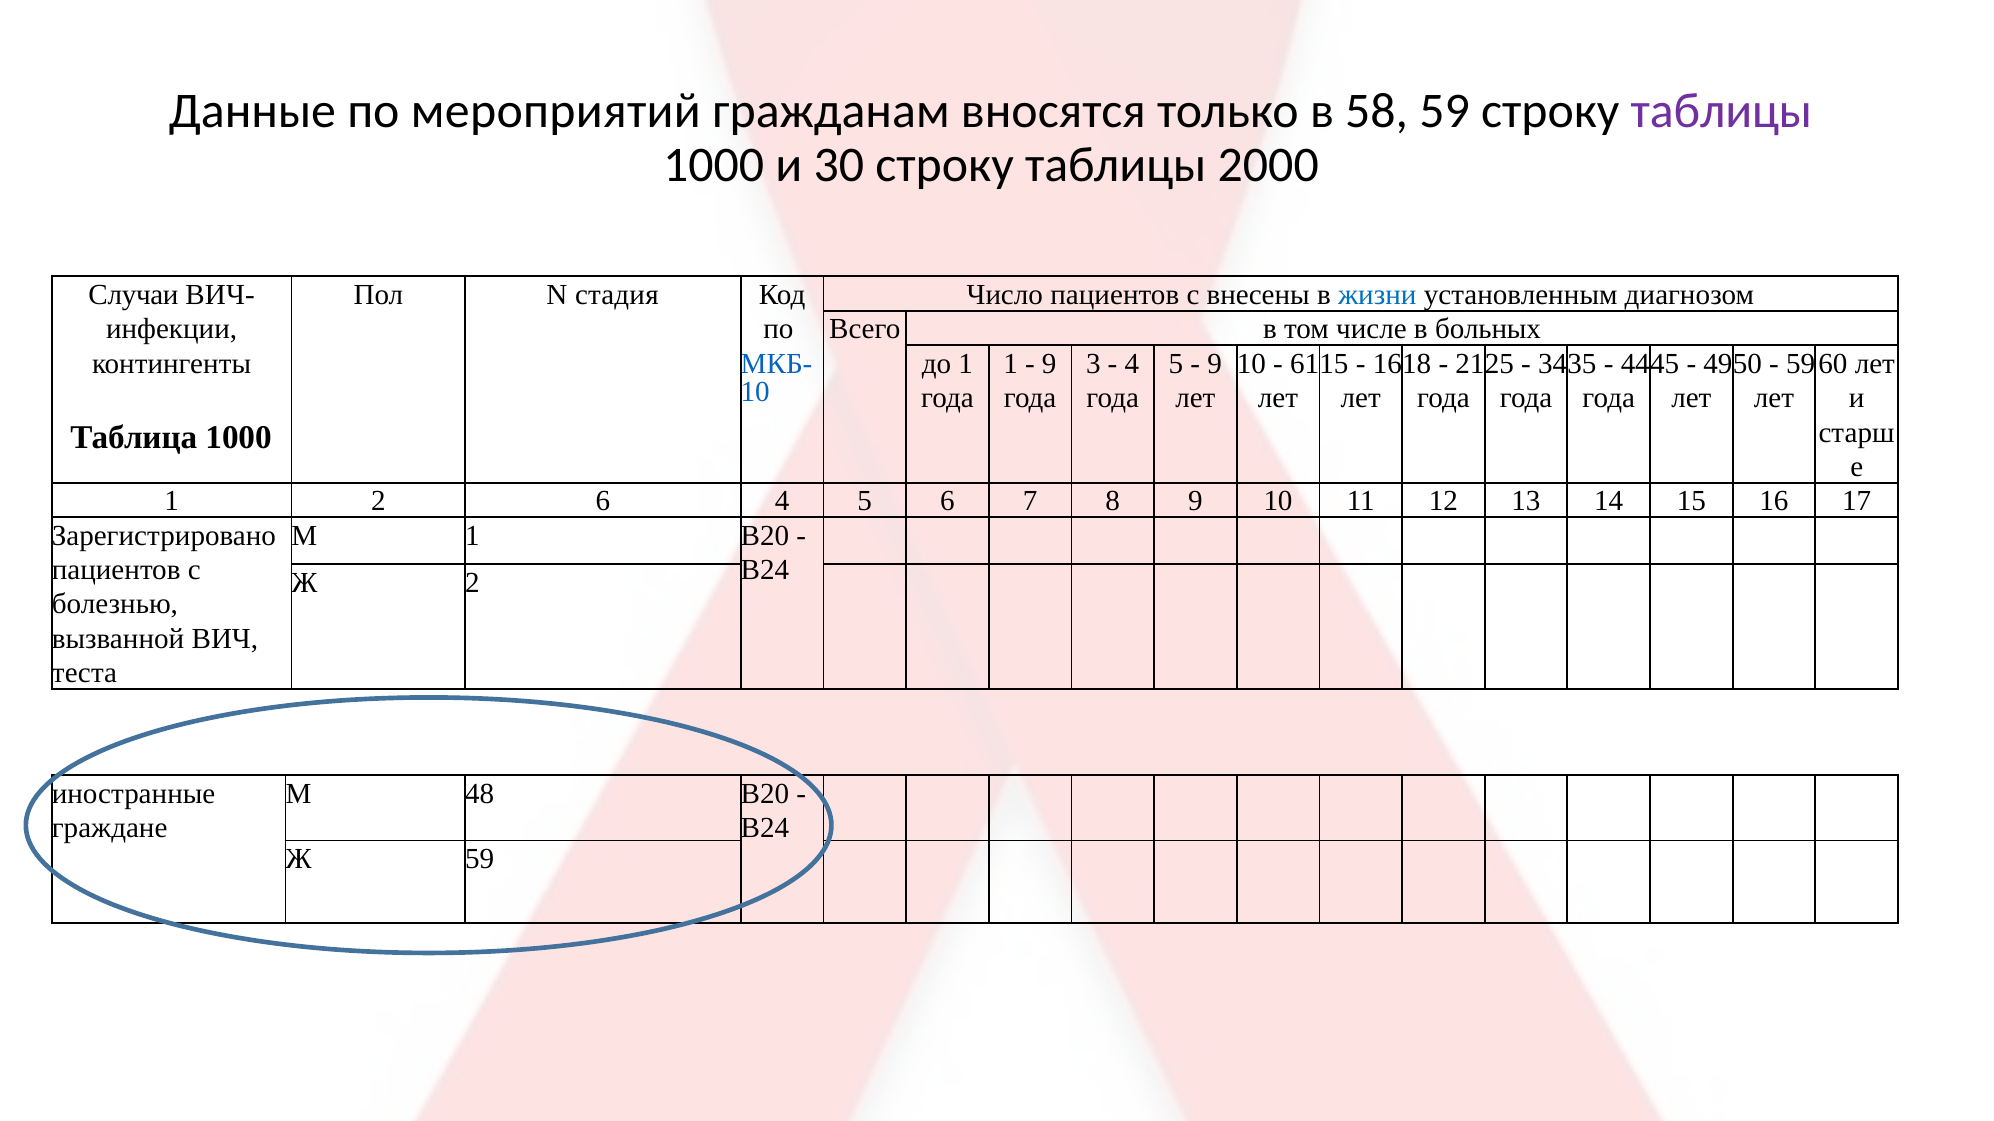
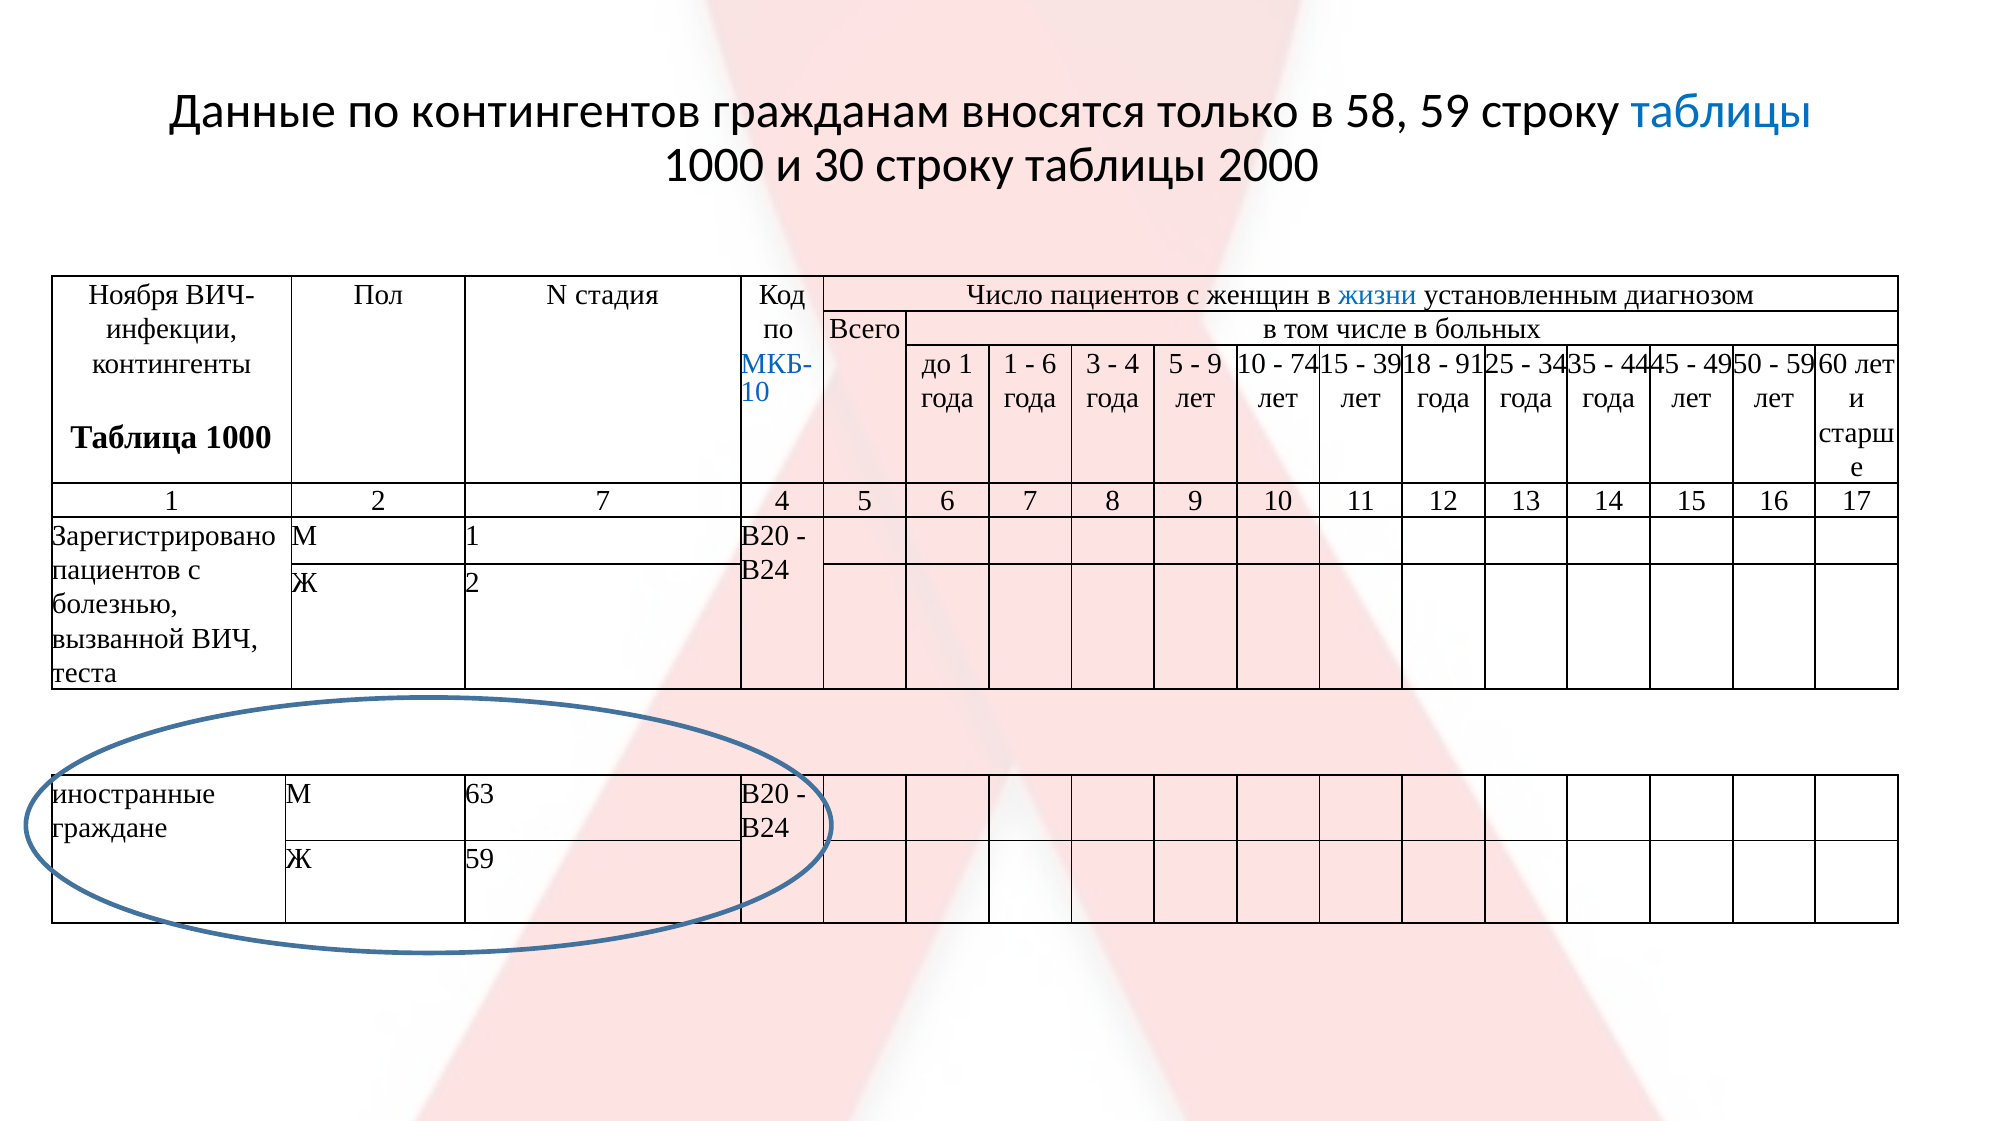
мероприятий: мероприятий -> контингентов
таблицы at (1721, 111) colour: purple -> blue
Случаи: Случаи -> Ноября
внесены: внесены -> женщин
9 at (1049, 364): 9 -> 6
61: 61 -> 74
16 at (1387, 364): 16 -> 39
21: 21 -> 91
2 6: 6 -> 7
48: 48 -> 63
